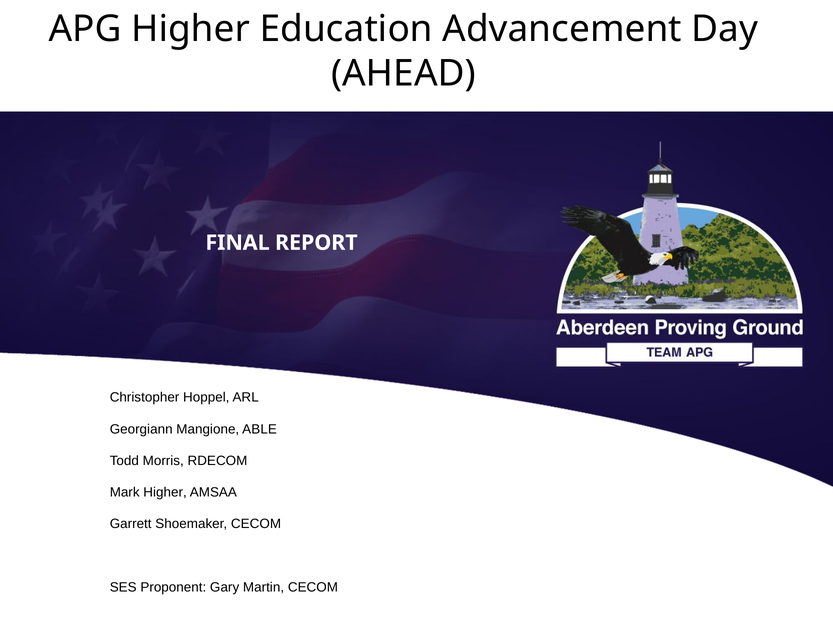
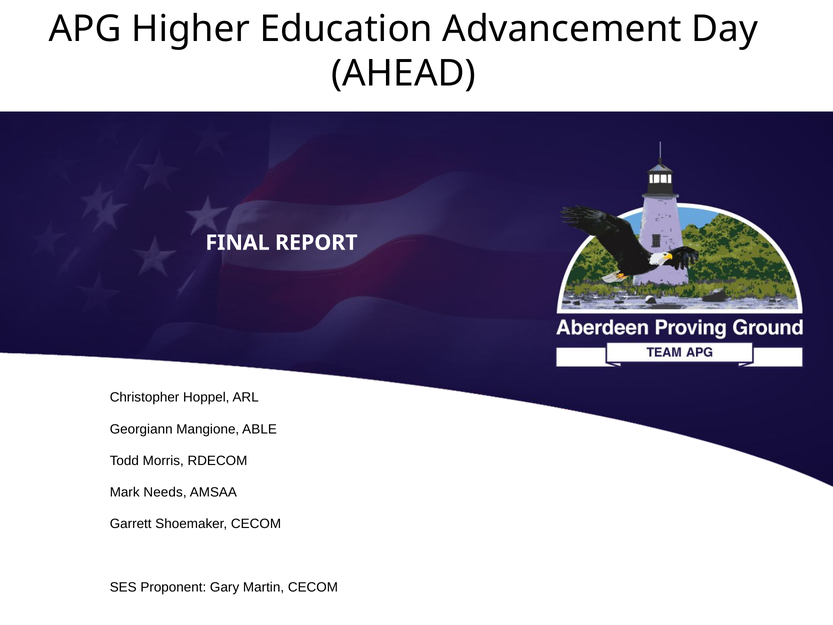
Mark Higher: Higher -> Needs
